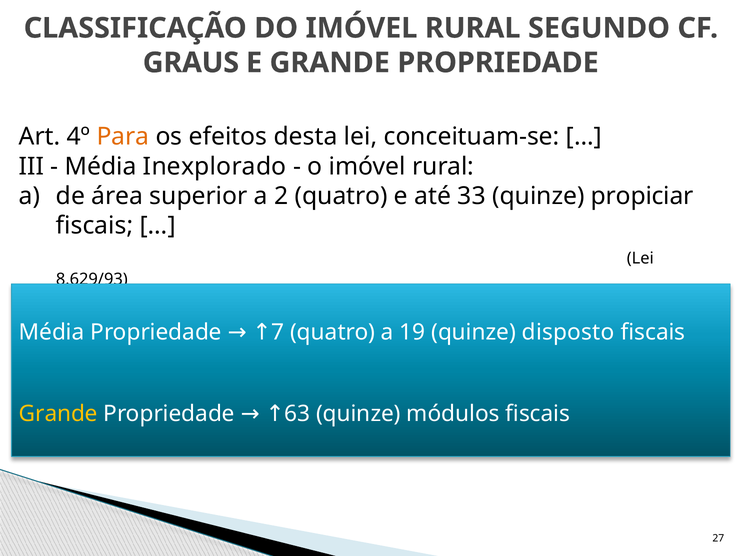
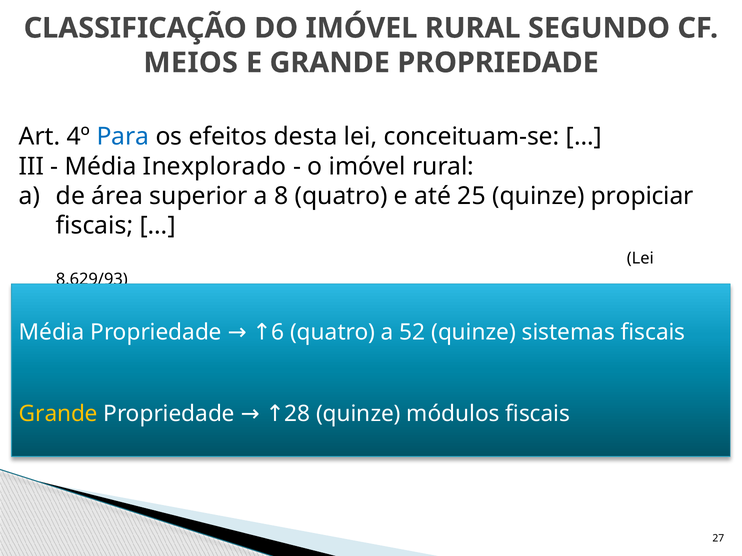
GRAUS: GRAUS -> MEIOS
Para colour: orange -> blue
2: 2 -> 8
33: 33 -> 25
7: 7 -> 6
19: 19 -> 52
disposto: disposto -> sistemas
63: 63 -> 28
